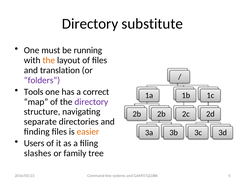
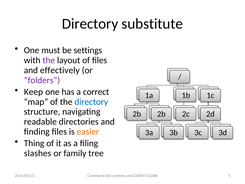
running: running -> settings
the at (49, 60) colour: orange -> purple
translation: translation -> effectively
Tools: Tools -> Keep
directory at (91, 102) colour: purple -> blue
separate: separate -> readable
Users: Users -> Thing
